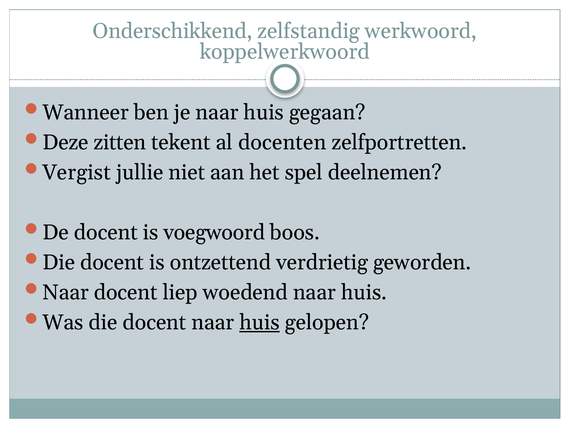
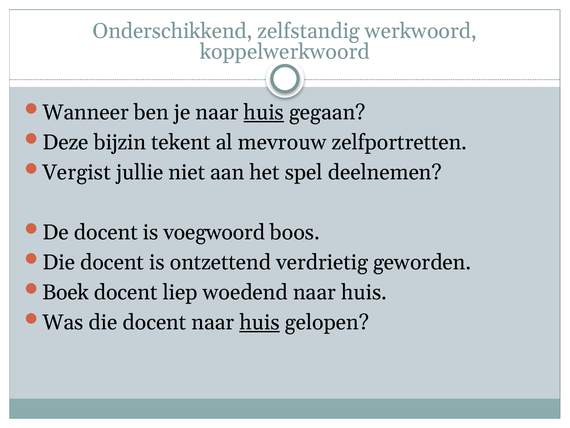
huis at (264, 112) underline: none -> present
zitten: zitten -> bijzin
docenten: docenten -> mevrouw
Naar at (66, 292): Naar -> Boek
